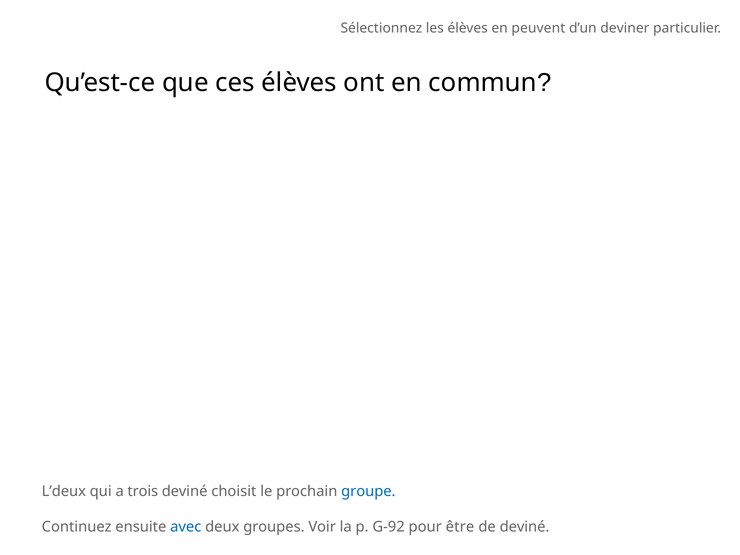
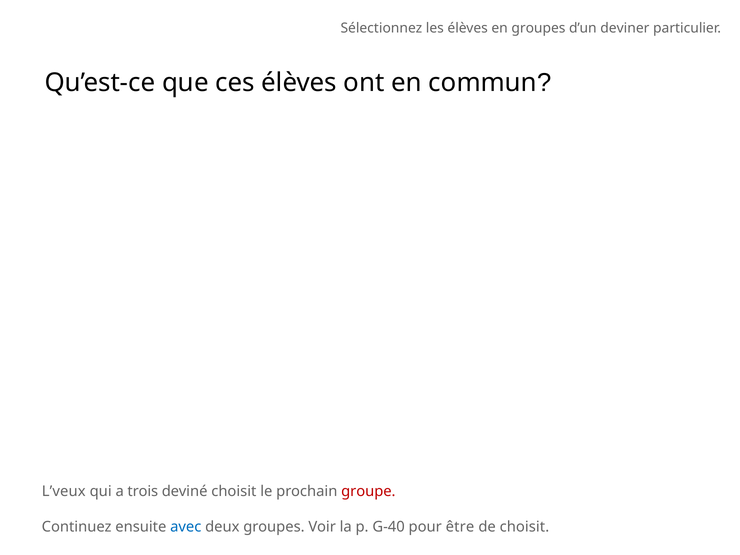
en peuvent: peuvent -> groupes
L’deux: L’deux -> L’veux
groupe colour: blue -> red
G-92: G-92 -> G-40
de deviné: deviné -> choisit
